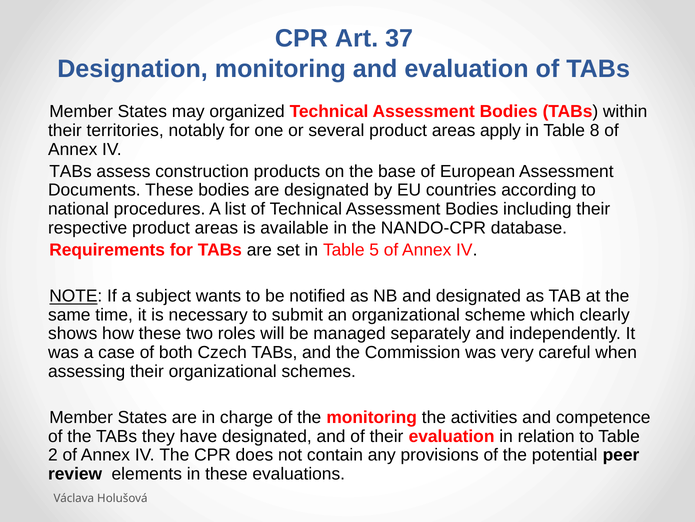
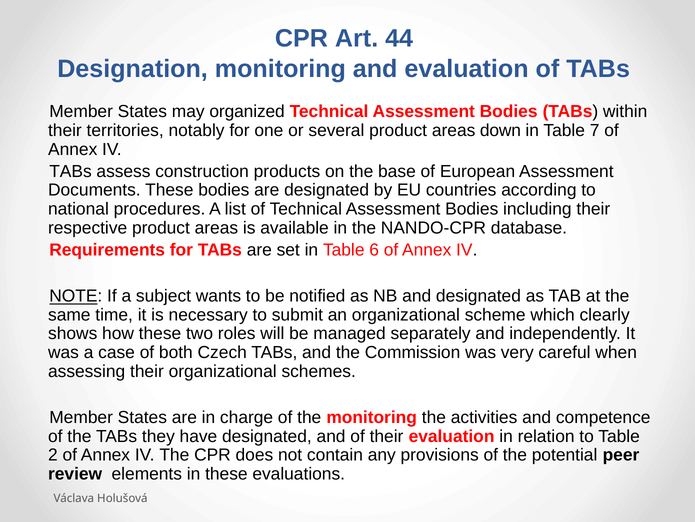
37: 37 -> 44
apply: apply -> down
8: 8 -> 7
5: 5 -> 6
